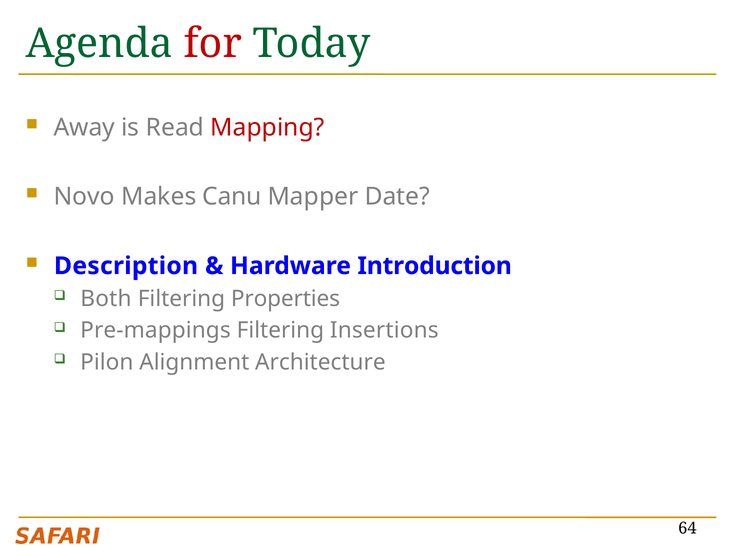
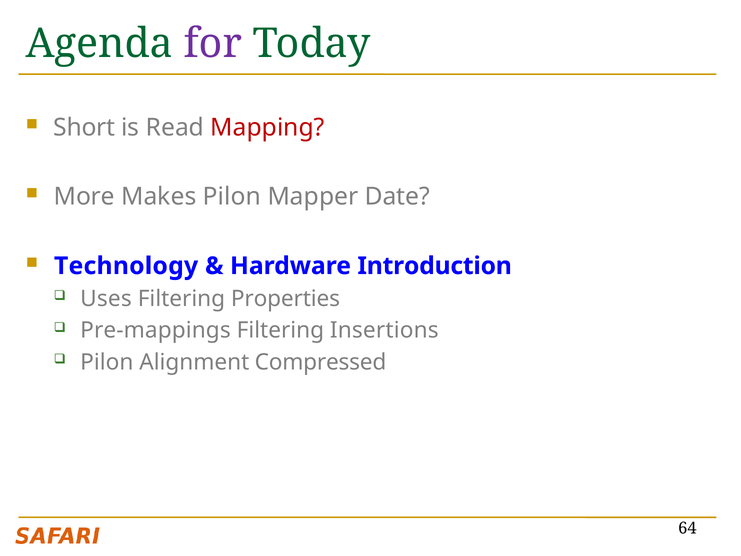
for colour: red -> purple
Away: Away -> Short
Novo: Novo -> More
Makes Canu: Canu -> Pilon
Description: Description -> Technology
Both: Both -> Uses
Architecture: Architecture -> Compressed
